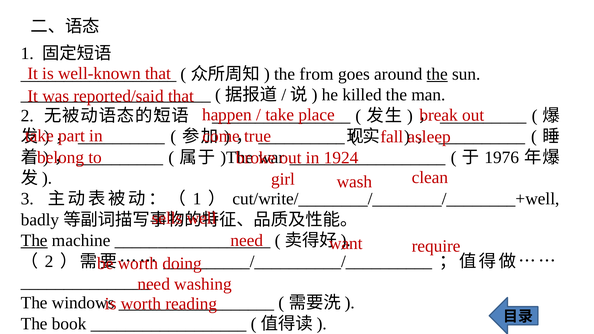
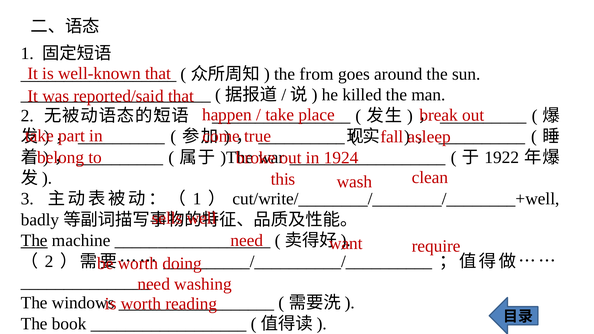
the at (437, 74) underline: present -> none
1976: 1976 -> 1922
girl: girl -> this
